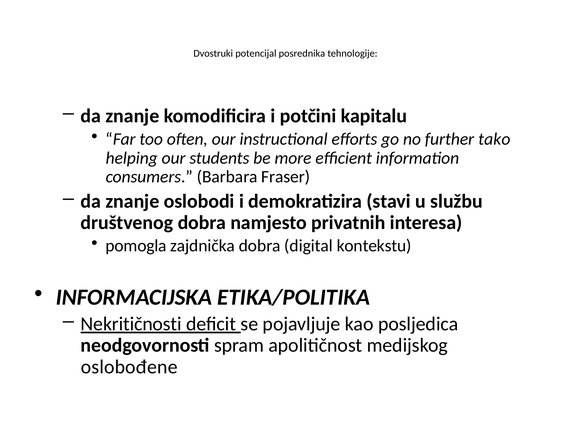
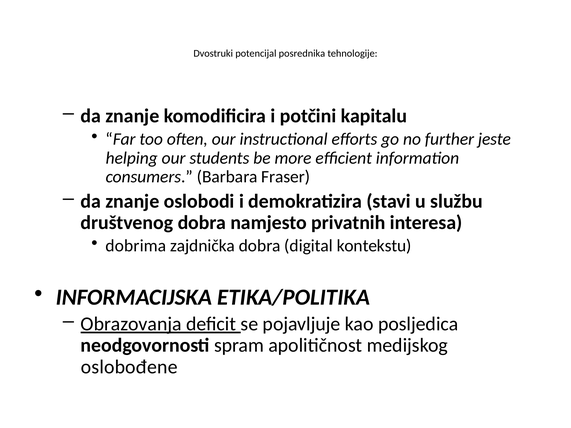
tako: tako -> jeste
pomogla: pomogla -> dobrima
Nekritičnosti: Nekritičnosti -> Obrazovanja
